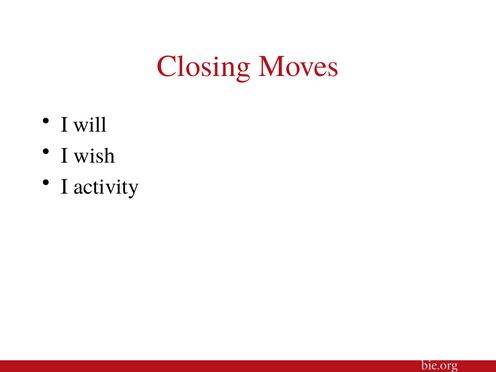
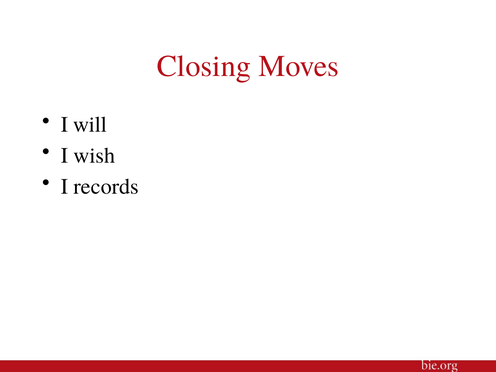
activity: activity -> records
